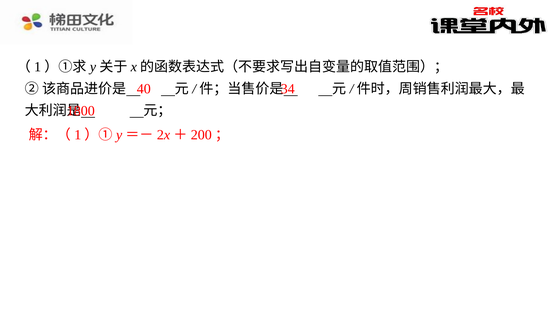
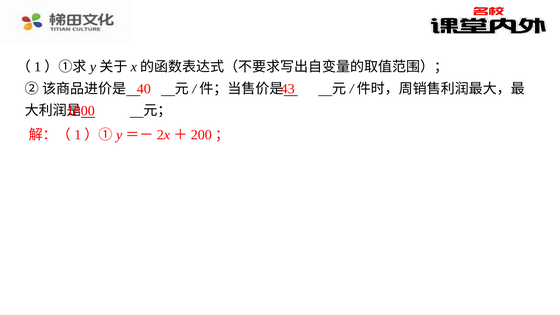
34: 34 -> 43
